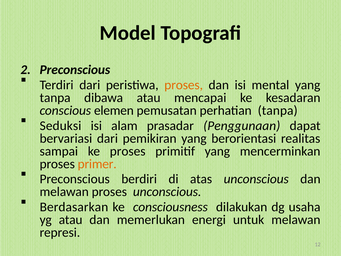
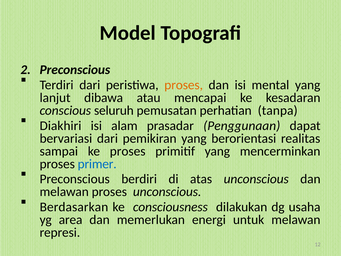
tanpa at (55, 98): tanpa -> lanjut
elemen: elemen -> seluruh
Seduksi: Seduksi -> Diakhiri
primer colour: orange -> blue
yg atau: atau -> area
